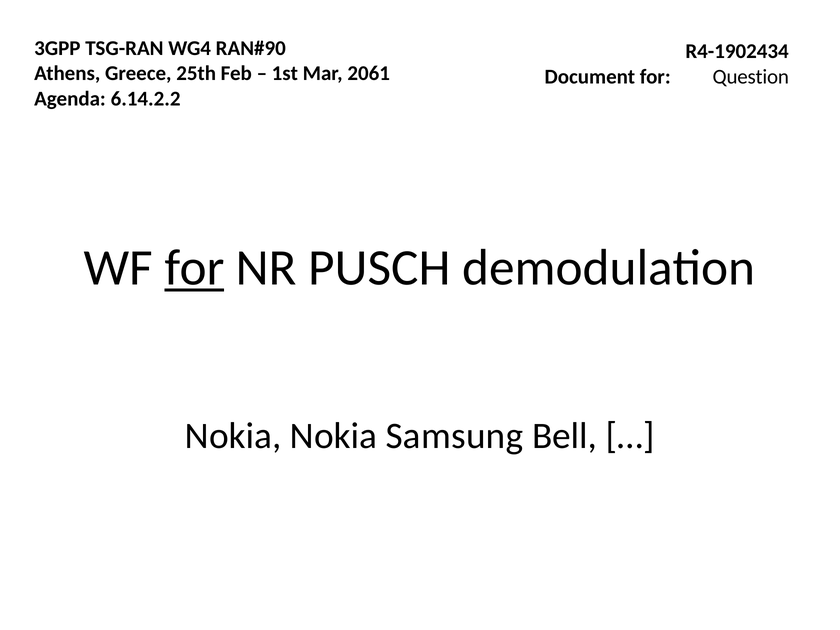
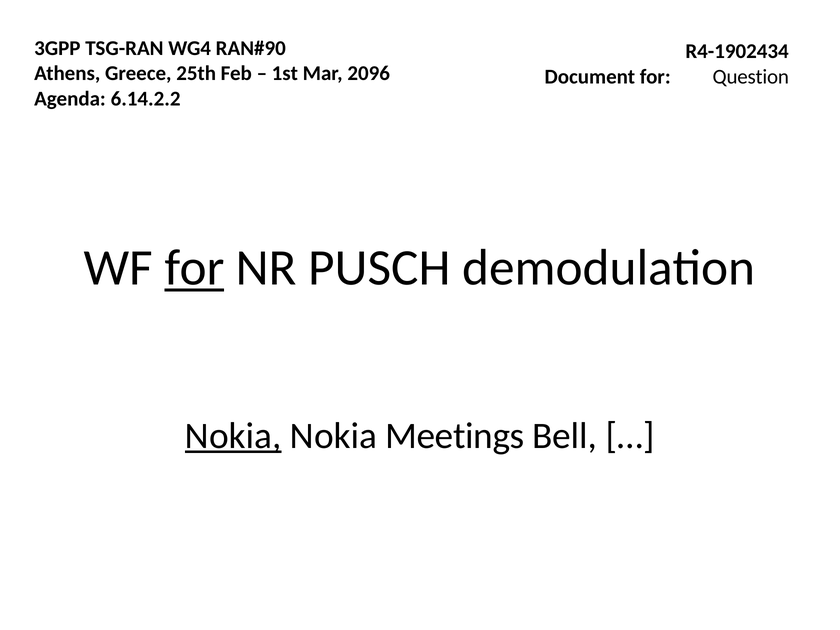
2061: 2061 -> 2096
Nokia at (233, 436) underline: none -> present
Samsung: Samsung -> Meetings
